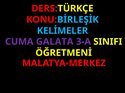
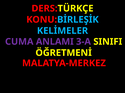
GALATA: GALATA -> ANLAMI
